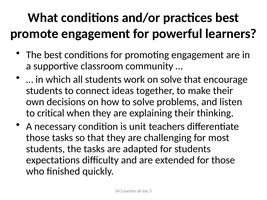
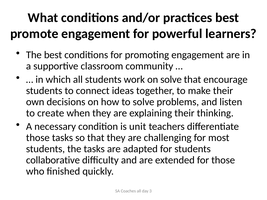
critical: critical -> create
expectations: expectations -> collaborative
